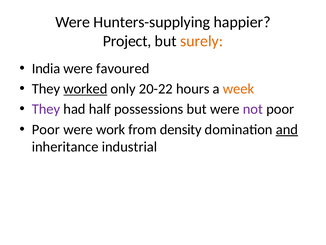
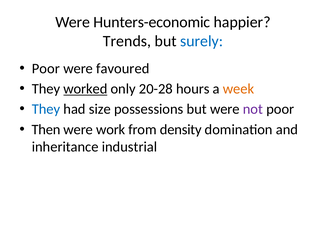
Hunters-supplying: Hunters-supplying -> Hunters-economic
Project: Project -> Trends
surely colour: orange -> blue
India at (46, 68): India -> Poor
20-22: 20-22 -> 20-28
They at (46, 109) colour: purple -> blue
half: half -> size
Poor at (46, 129): Poor -> Then
and underline: present -> none
